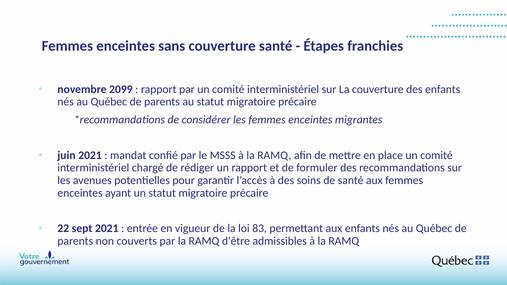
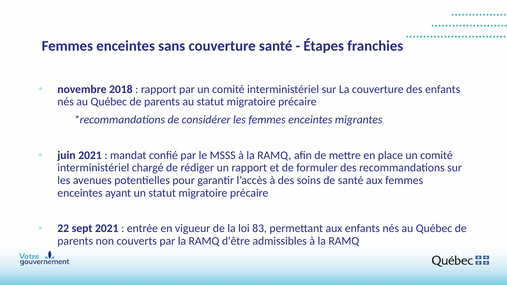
2099: 2099 -> 2018
